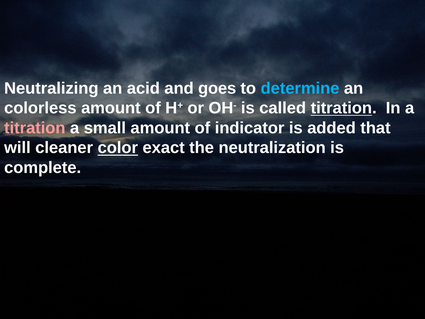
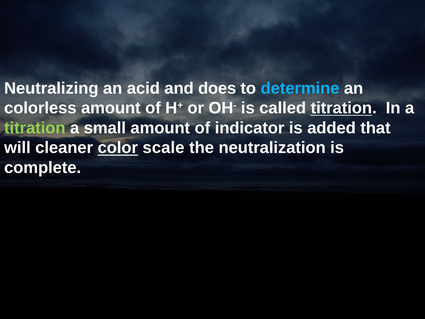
goes: goes -> does
titration at (35, 128) colour: pink -> light green
exact: exact -> scale
